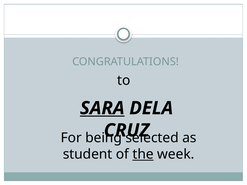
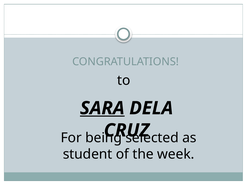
the underline: present -> none
